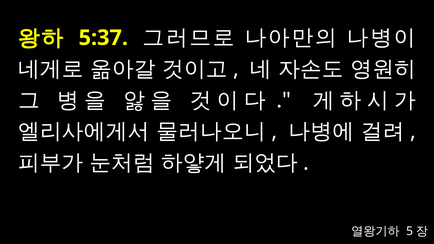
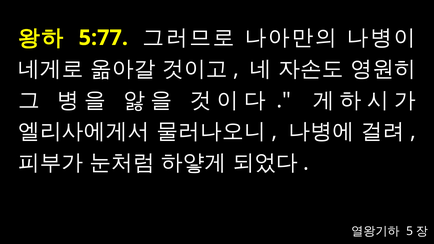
5:37: 5:37 -> 5:77
